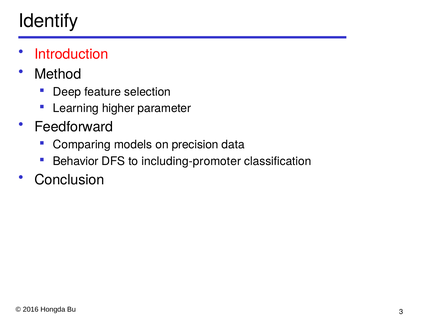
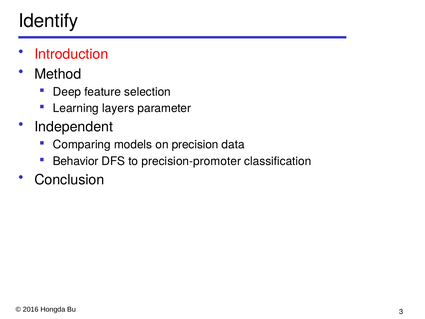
higher: higher -> layers
Feedforward: Feedforward -> Independent
including-promoter: including-promoter -> precision-promoter
